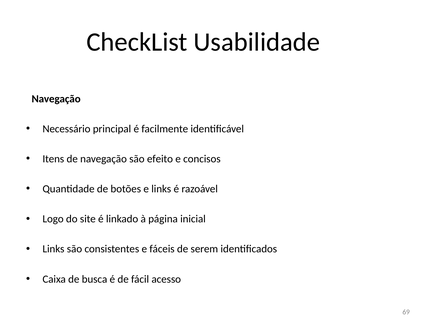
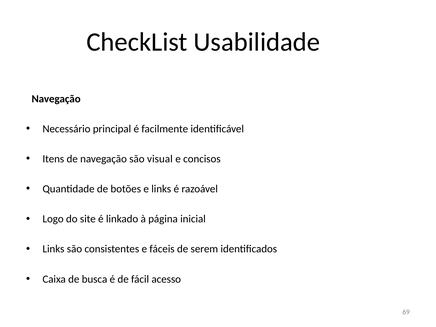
efeito: efeito -> visual
